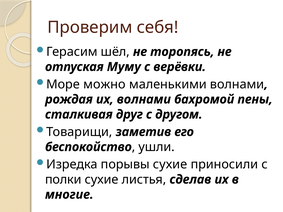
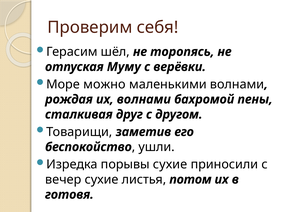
полки: полки -> вечер
сделав: сделав -> потом
многие: многие -> готовя
